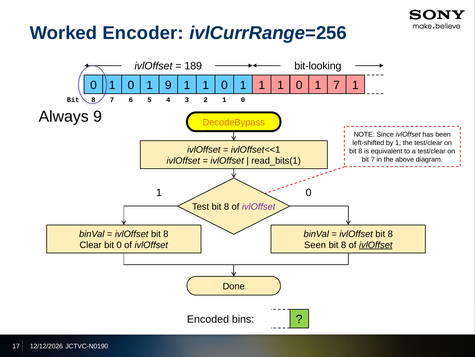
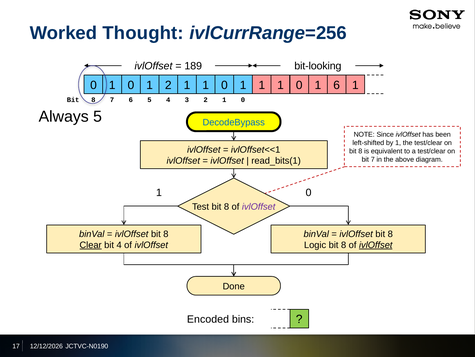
Encoder: Encoder -> Thought
1 9: 9 -> 2
1 7: 7 -> 6
Always 9: 9 -> 5
DecodeBypass colour: orange -> blue
Clear underline: none -> present
bit 0: 0 -> 4
Seen: Seen -> Logic
